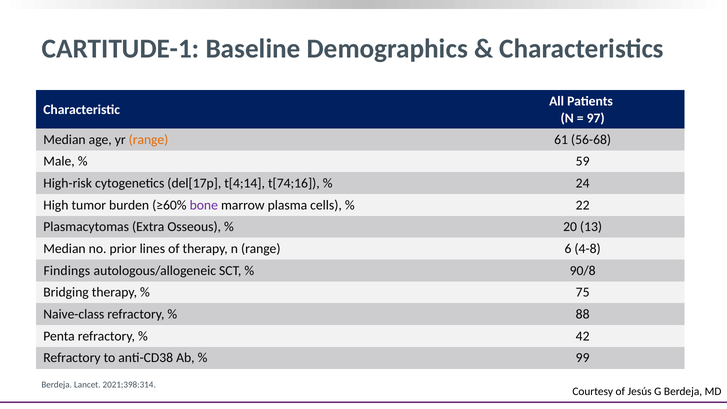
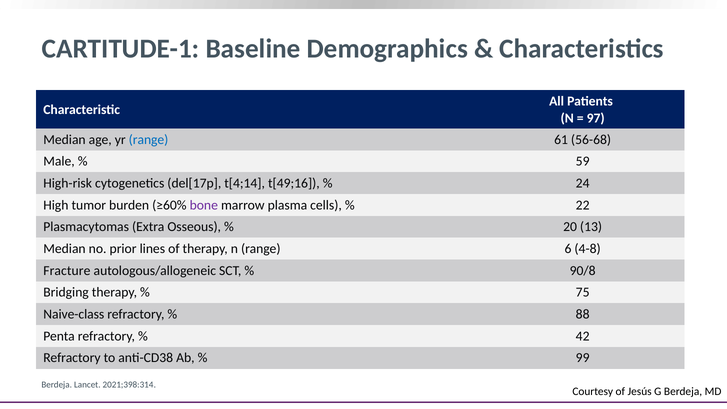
range at (149, 140) colour: orange -> blue
t[74;16: t[74;16 -> t[49;16
Findings: Findings -> Fracture
